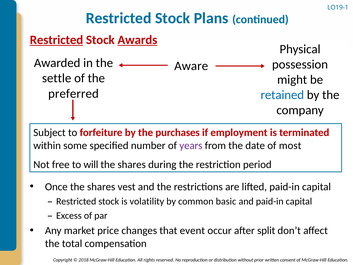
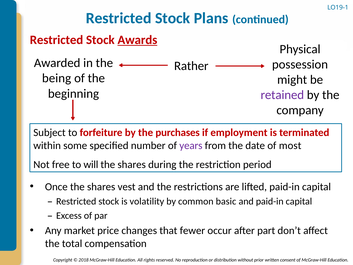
Restricted at (56, 40) underline: present -> none
Aware: Aware -> Rather
settle: settle -> being
preferred: preferred -> beginning
retained colour: blue -> purple
event: event -> fewer
split: split -> part
